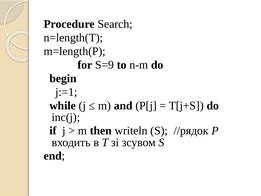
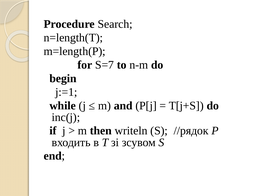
S=9: S=9 -> S=7
